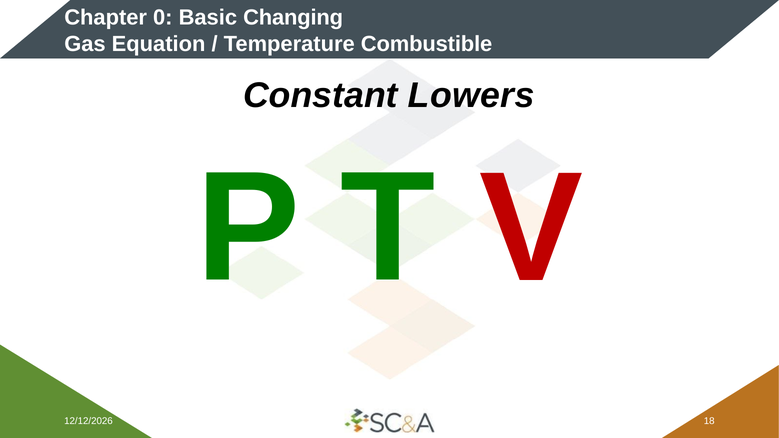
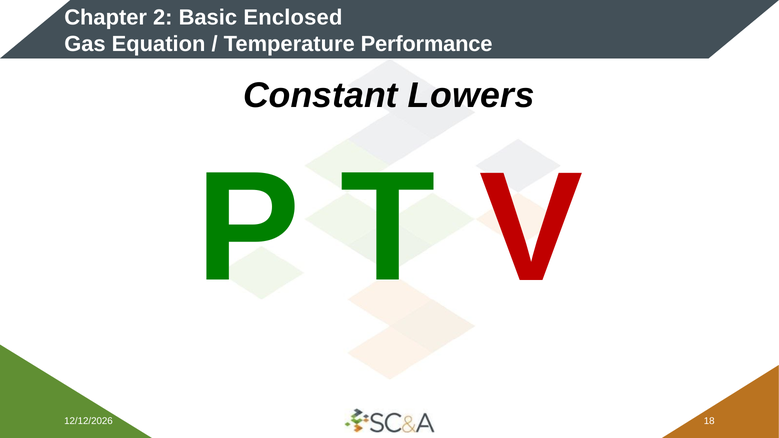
0: 0 -> 2
Changing: Changing -> Enclosed
Combustible: Combustible -> Performance
